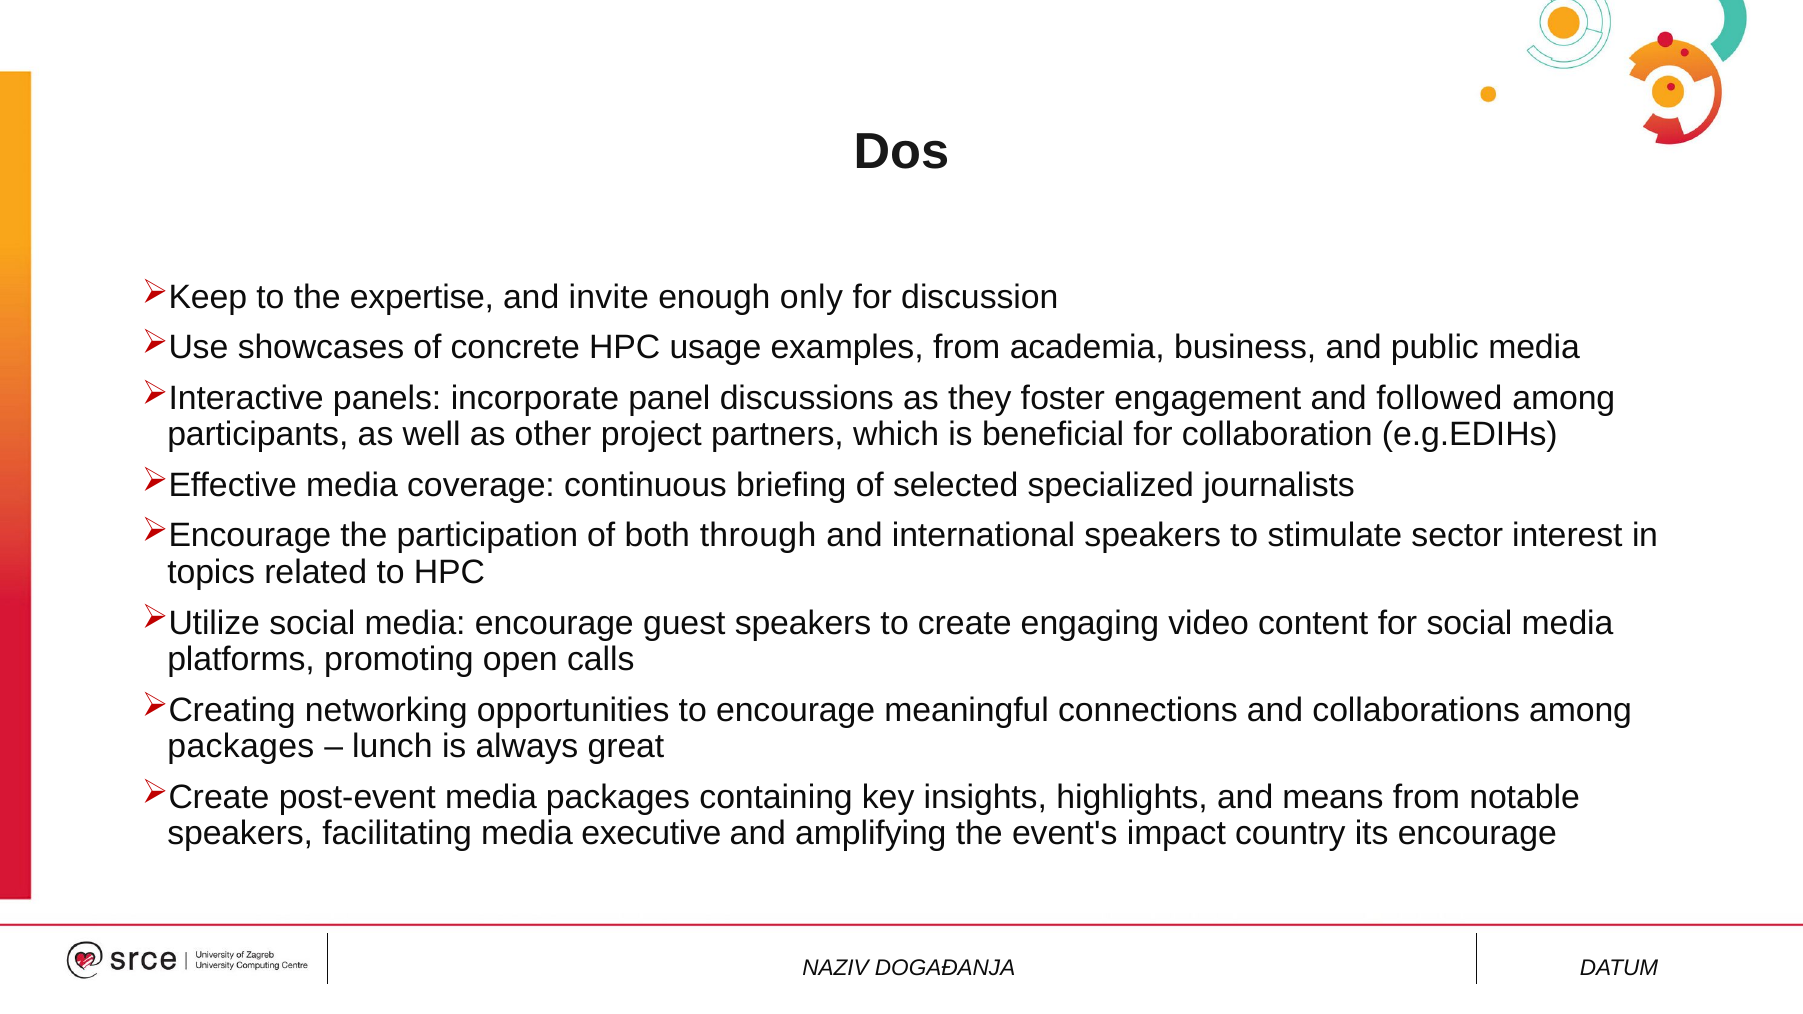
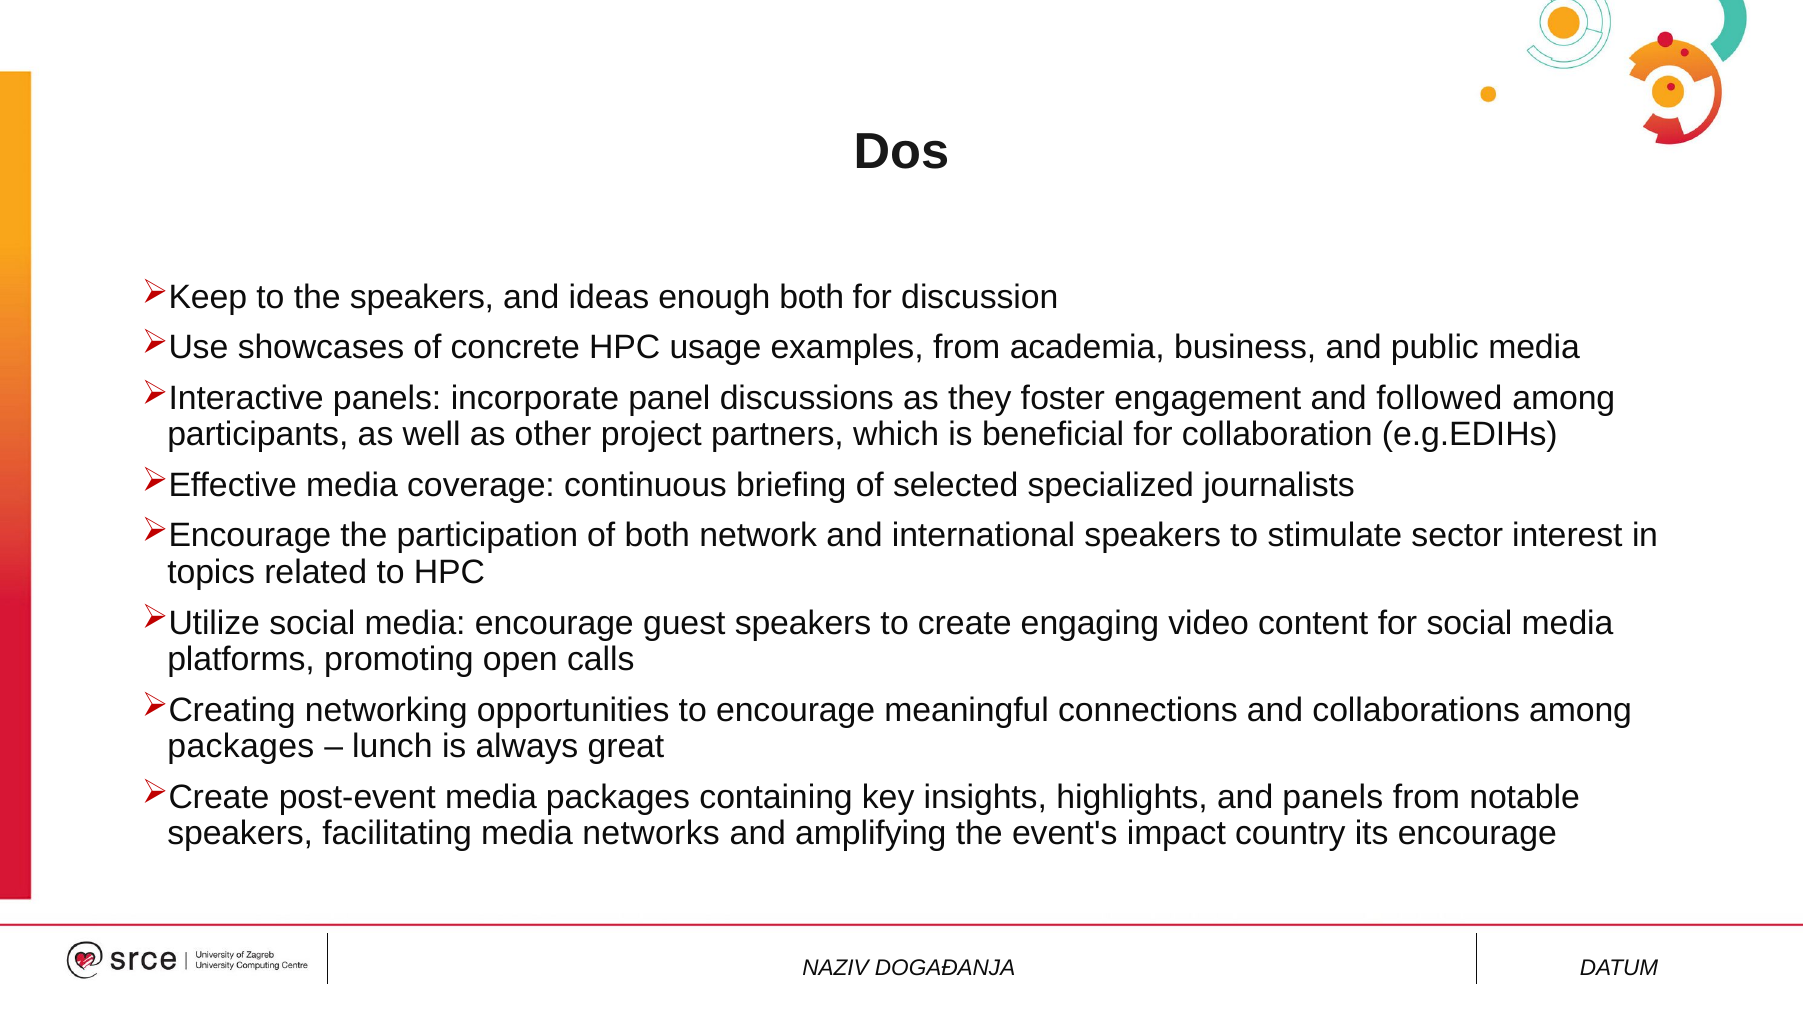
the expertise: expertise -> speakers
invite: invite -> ideas
enough only: only -> both
through: through -> network
and means: means -> panels
executive: executive -> networks
